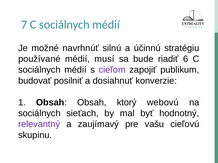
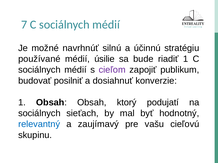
musí: musí -> úsilie
riadiť 6: 6 -> 1
webovú: webovú -> podujatí
relevantný colour: purple -> blue
